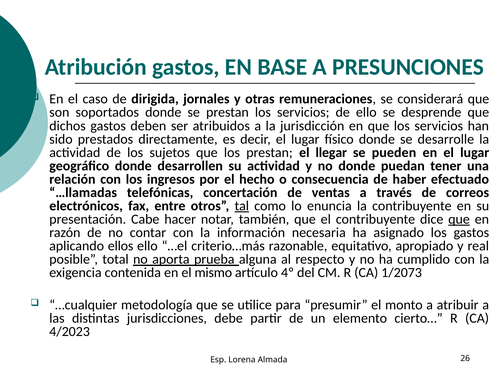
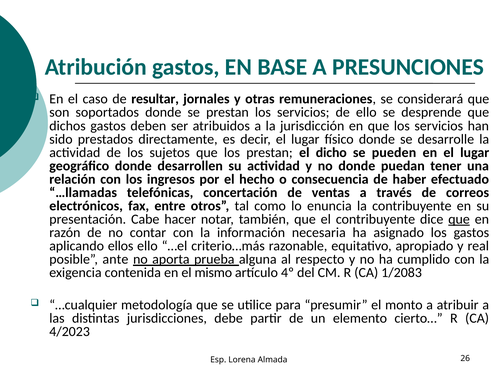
dirigida: dirigida -> resultar
llegar: llegar -> dicho
tal underline: present -> none
total: total -> ante
1/2073: 1/2073 -> 1/2083
